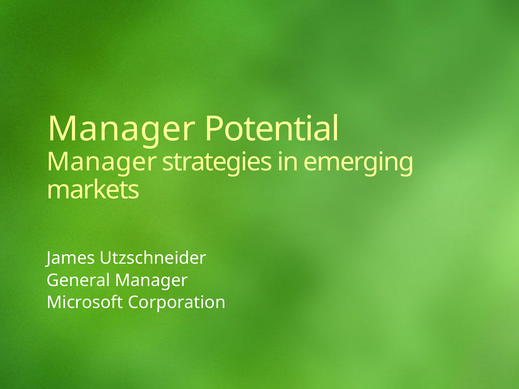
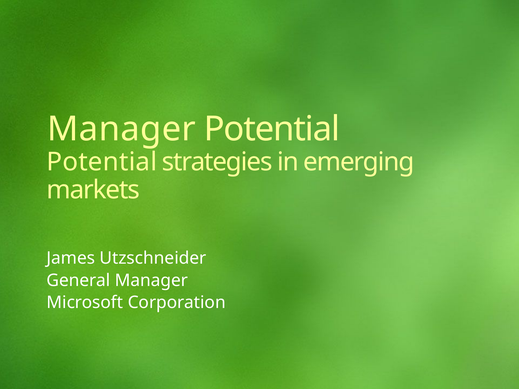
Manager at (102, 162): Manager -> Potential
